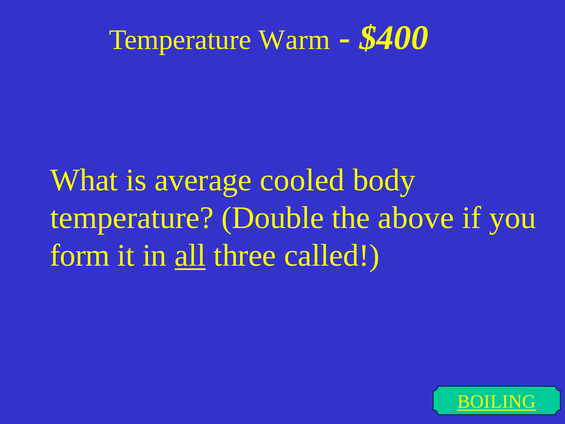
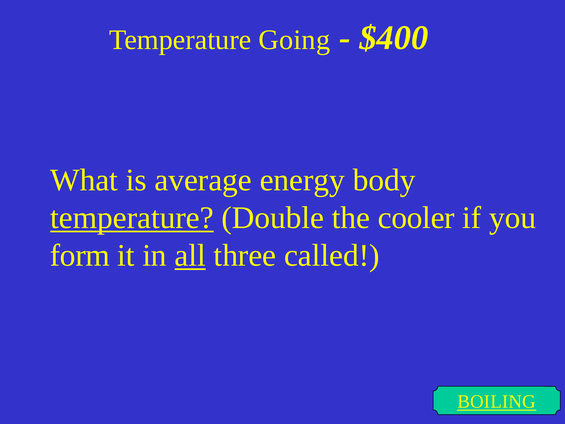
Warm: Warm -> Going
cooled: cooled -> energy
temperature at (132, 218) underline: none -> present
above: above -> cooler
